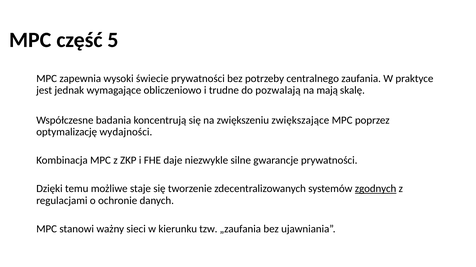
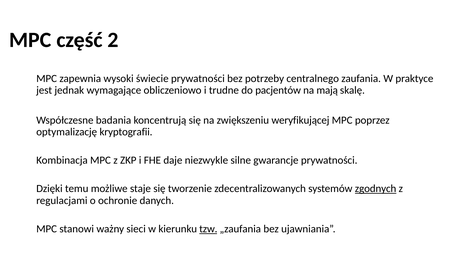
5: 5 -> 2
pozwalają: pozwalają -> pacjentów
zwiększające: zwiększające -> weryfikującej
wydajności: wydajności -> kryptografii
tzw underline: none -> present
